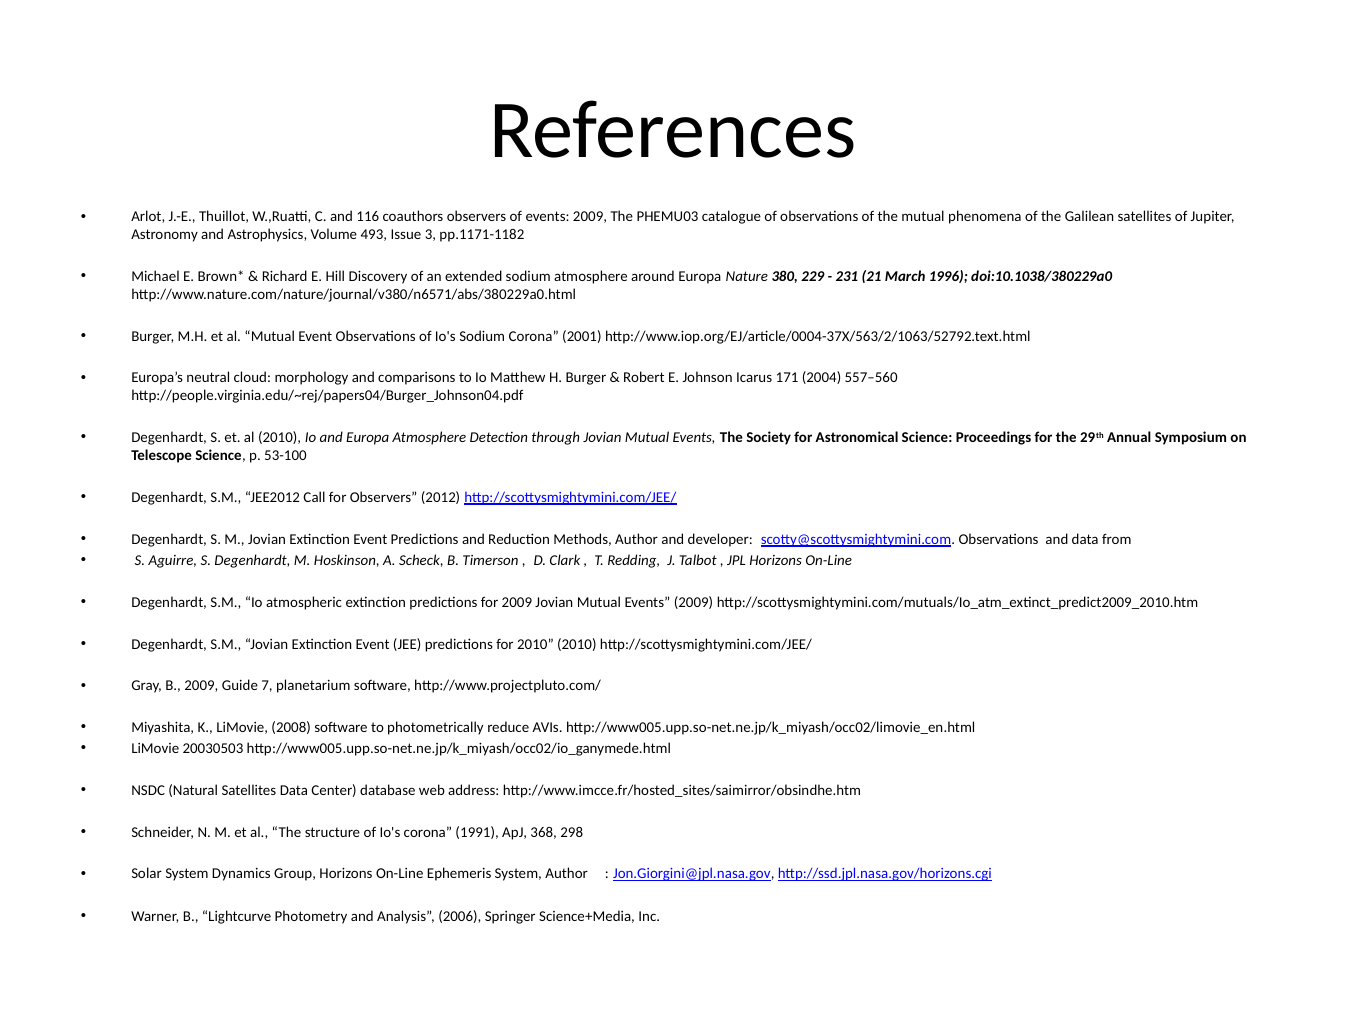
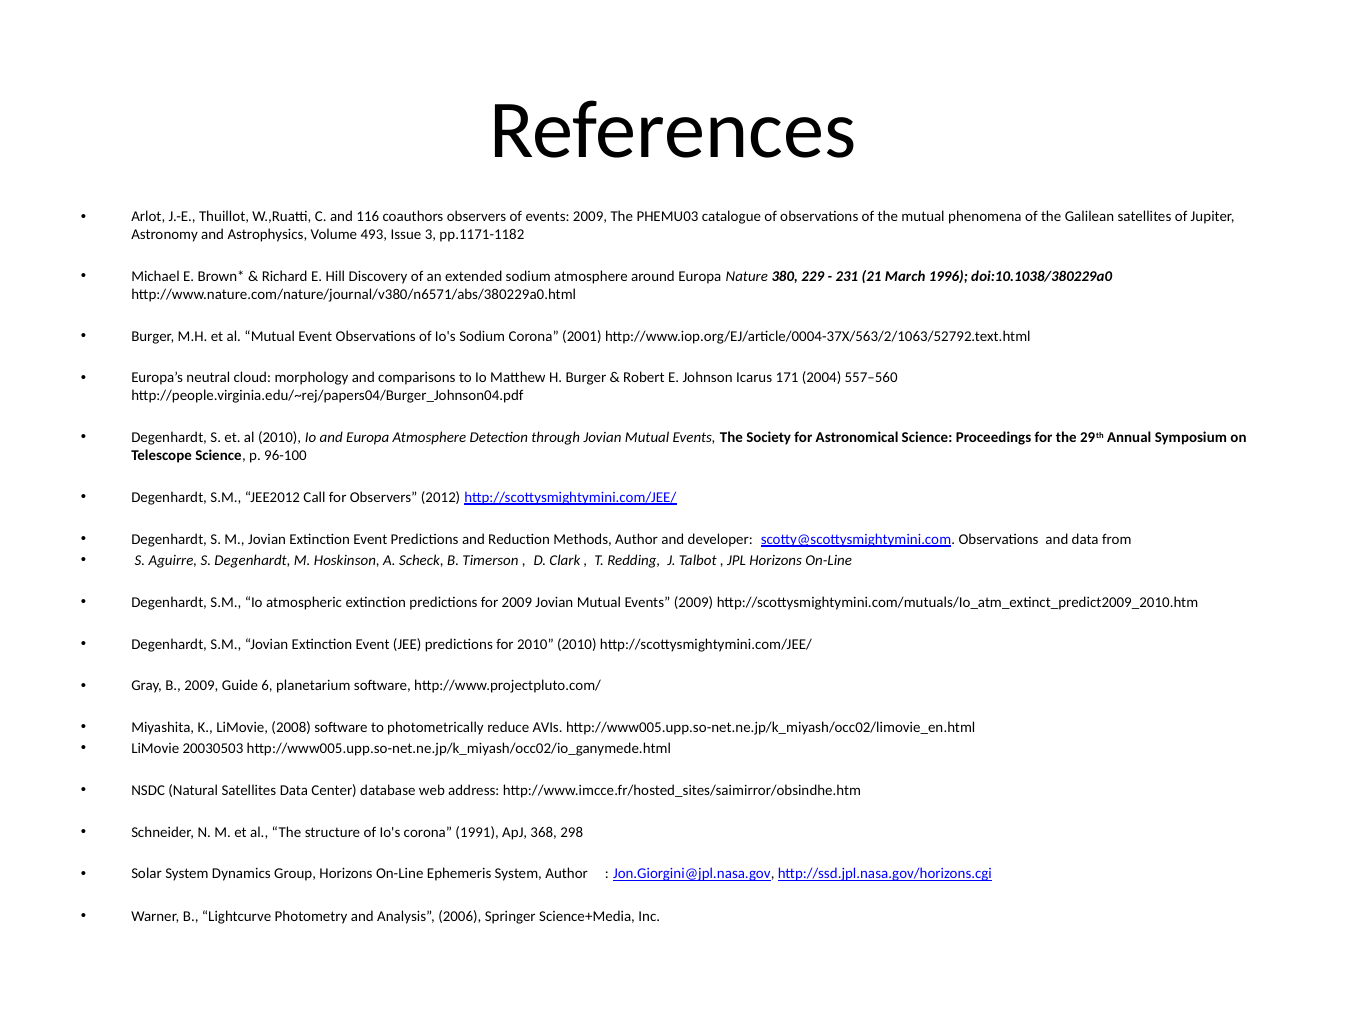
53-100: 53-100 -> 96-100
7: 7 -> 6
